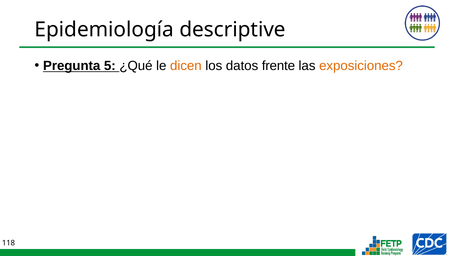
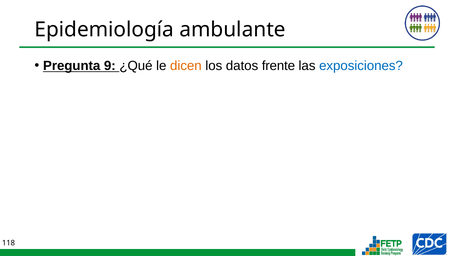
descriptive: descriptive -> ambulante
5: 5 -> 9
exposiciones colour: orange -> blue
